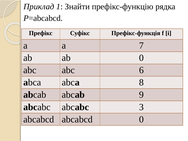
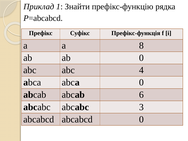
7: 7 -> 8
6: 6 -> 4
abca 8: 8 -> 0
9: 9 -> 6
